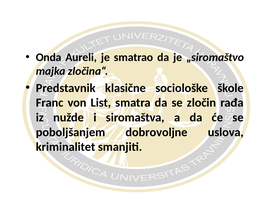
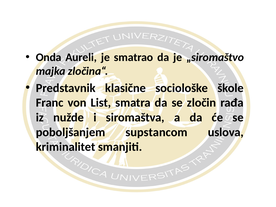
dobrovoljne: dobrovoljne -> supstancom
